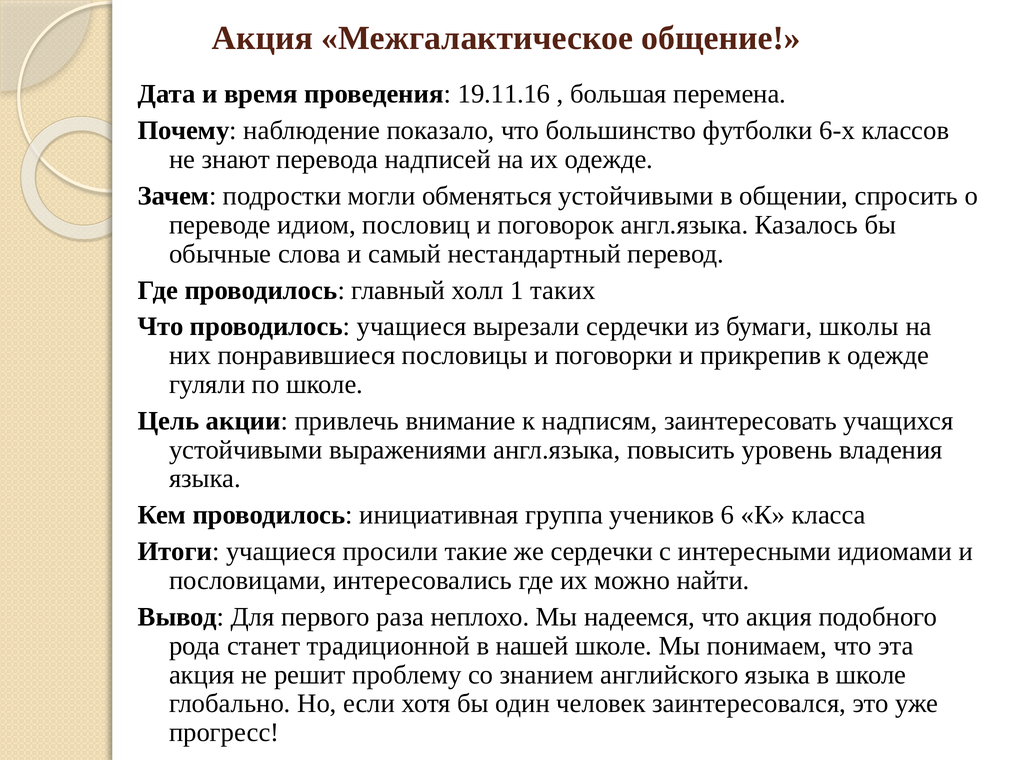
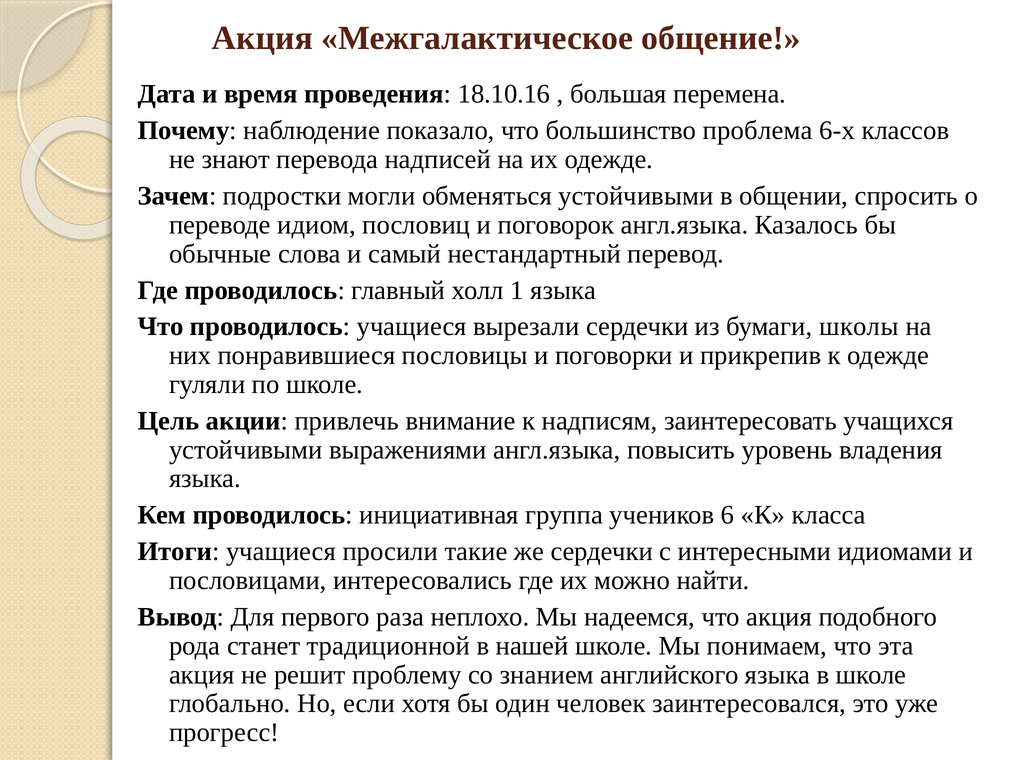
19.11.16: 19.11.16 -> 18.10.16
футболки: футболки -> проблема
1 таких: таких -> языка
